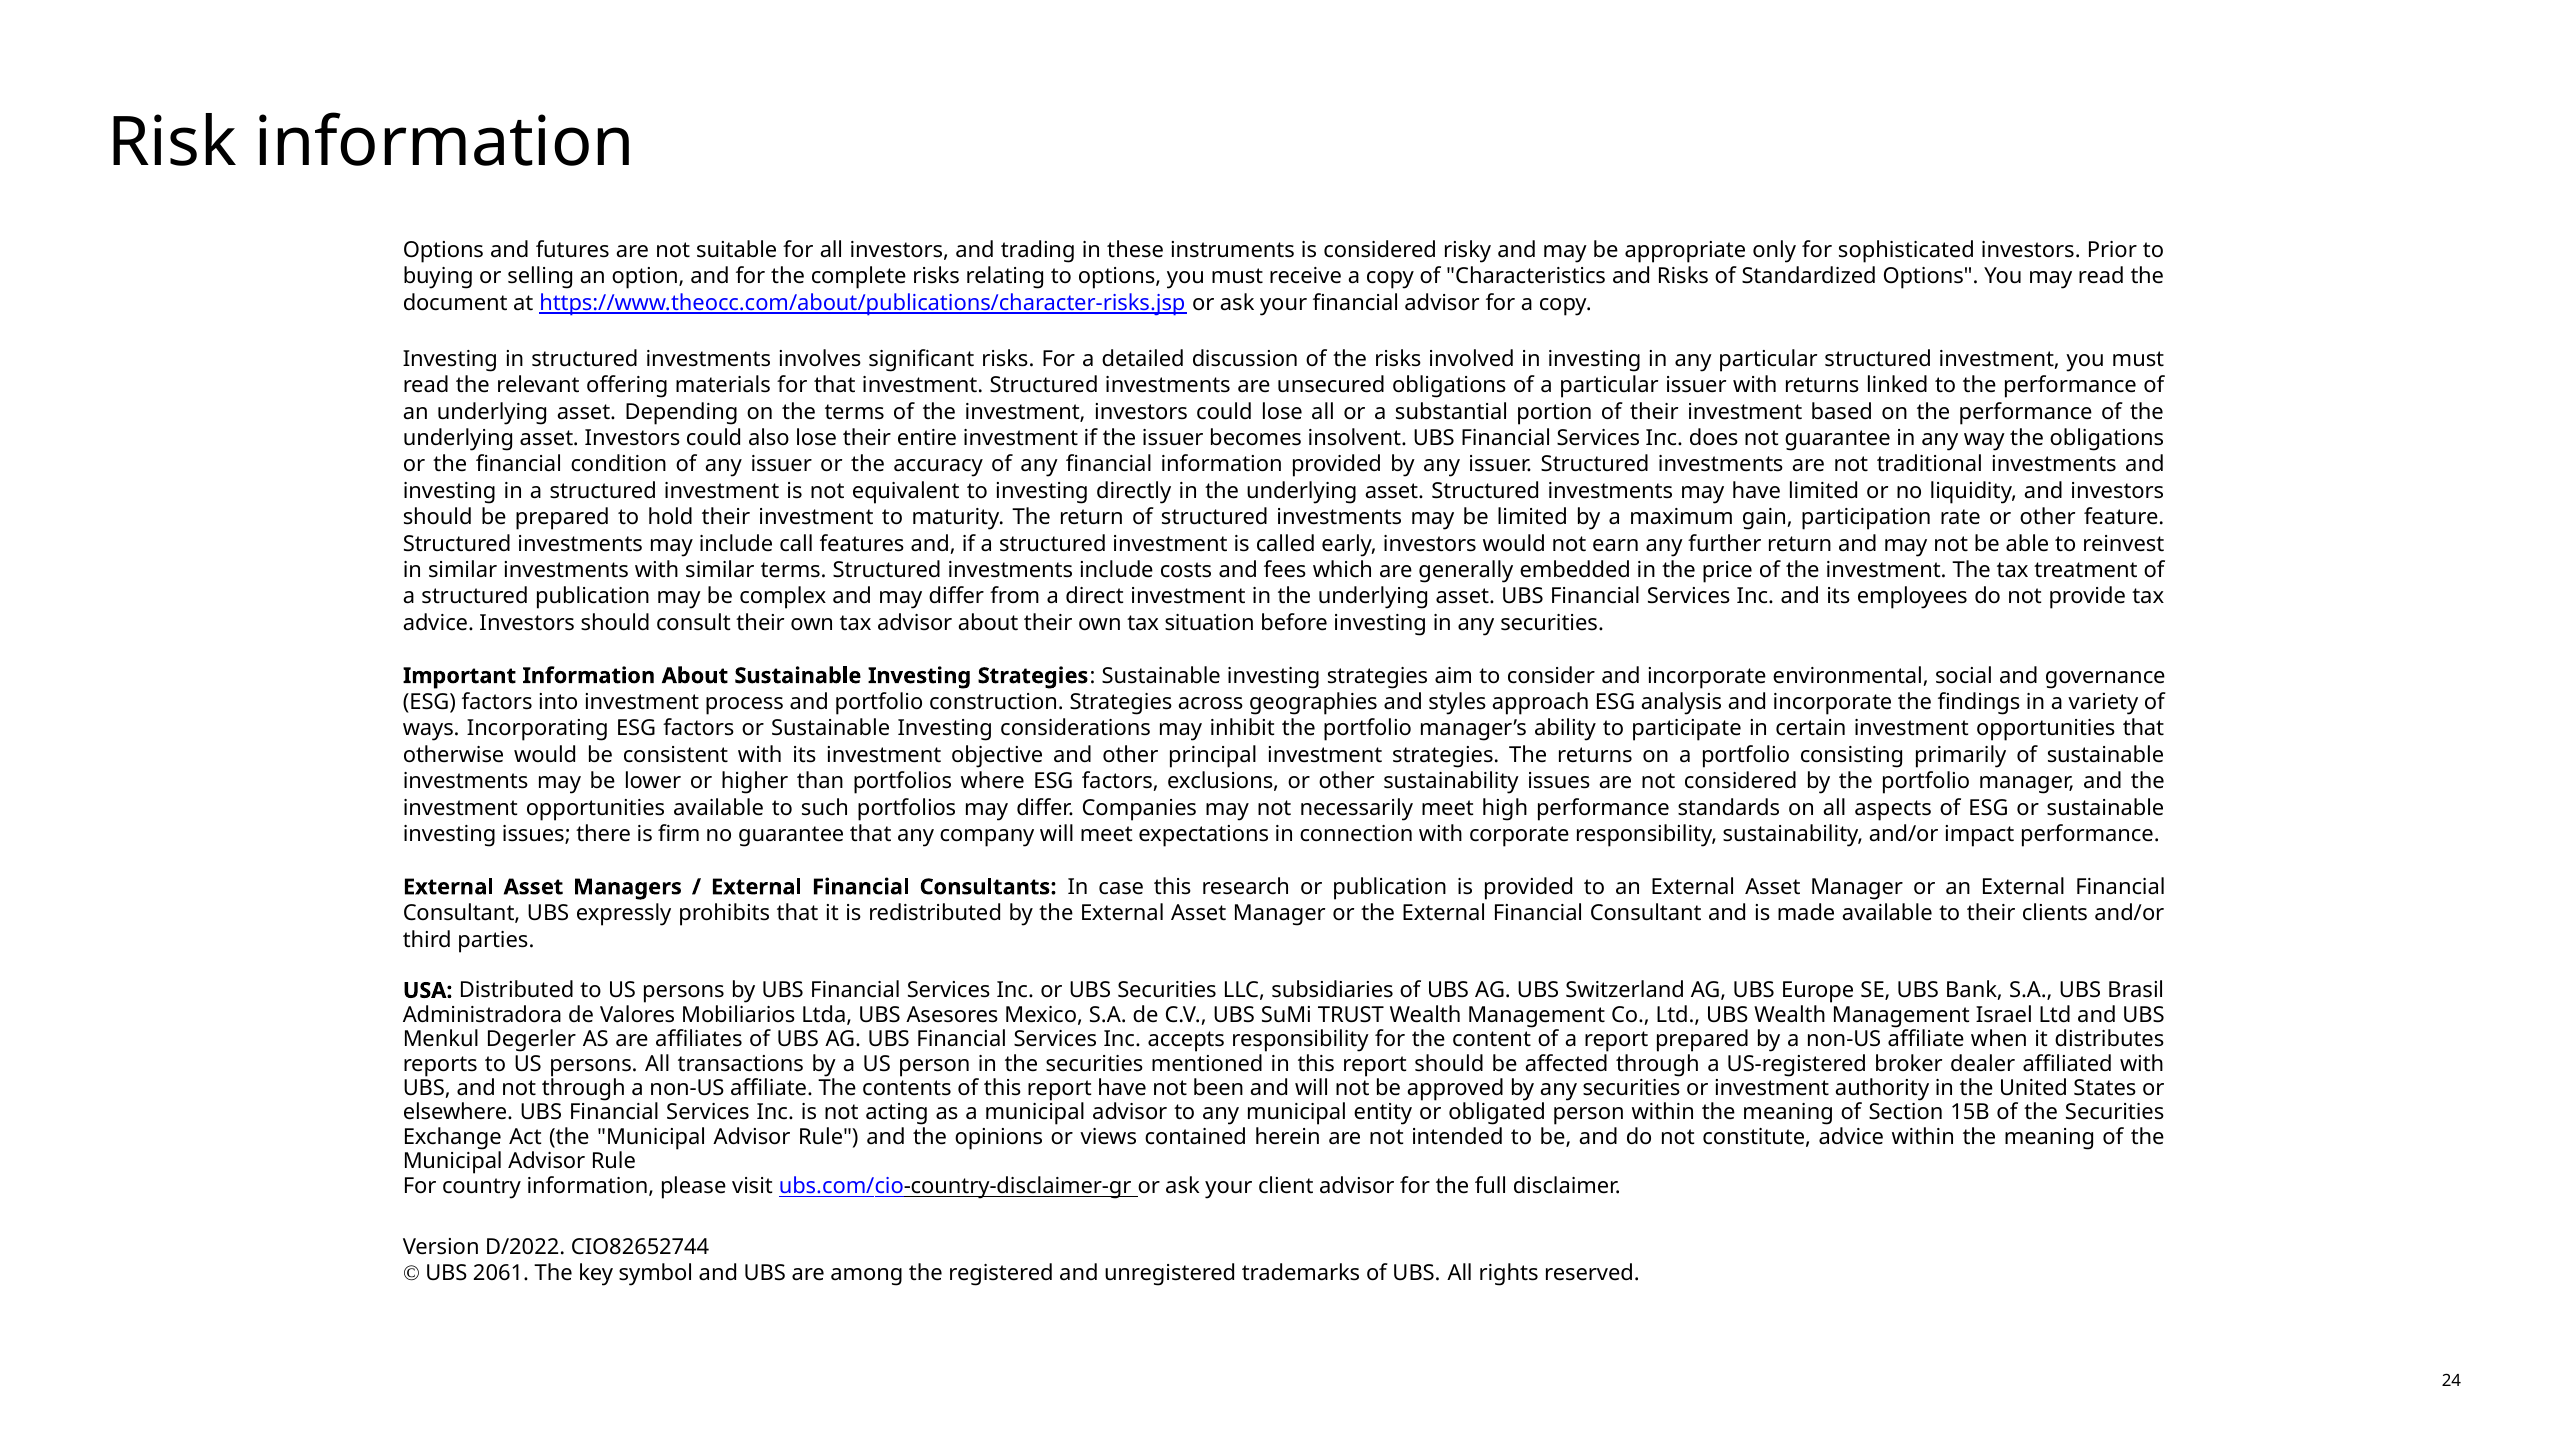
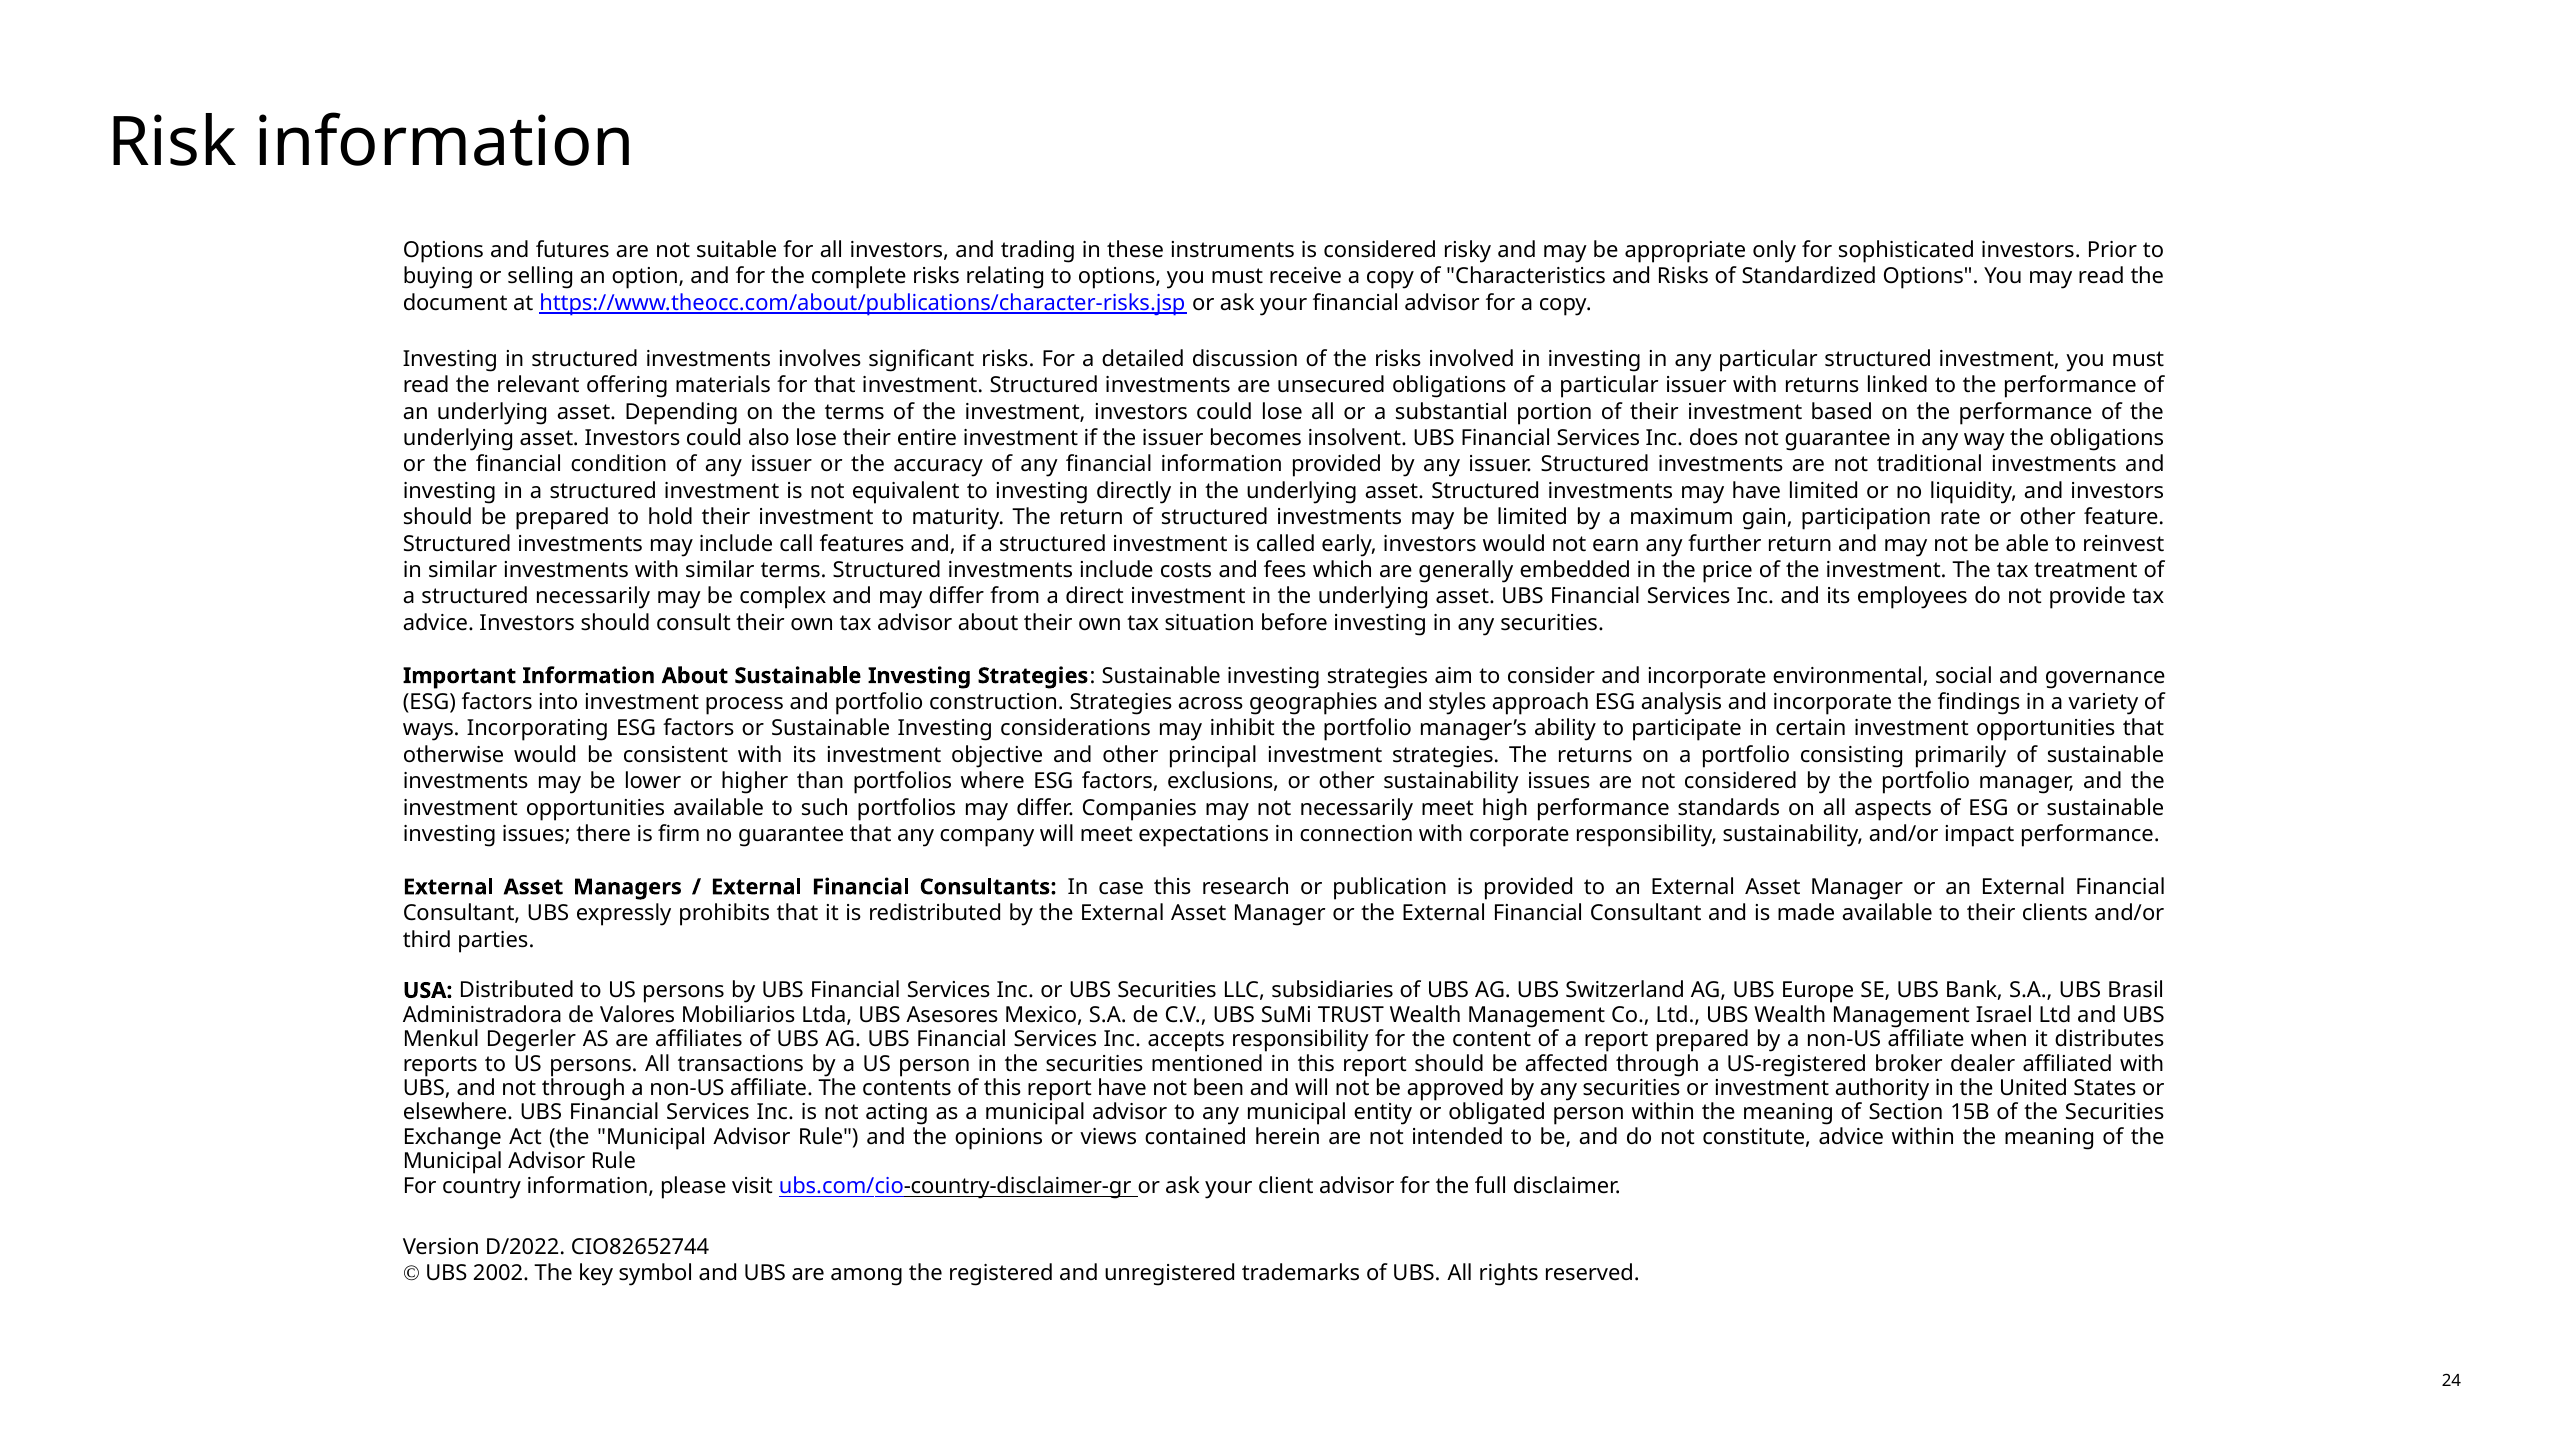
structured publication: publication -> necessarily
2061: 2061 -> 2002
